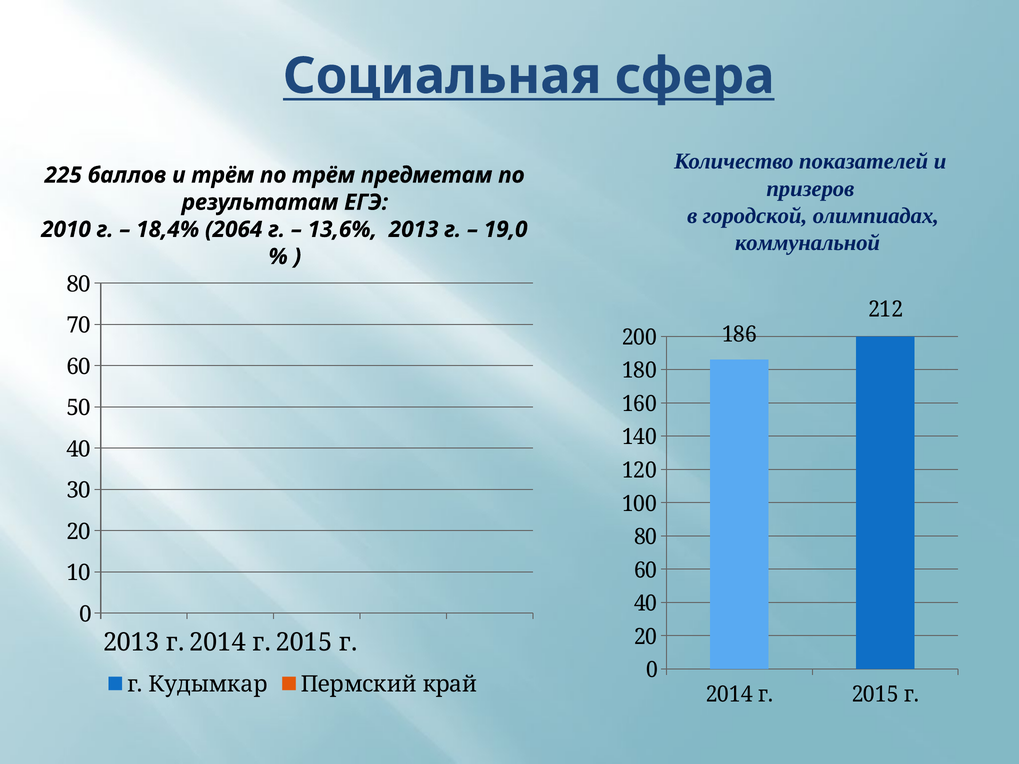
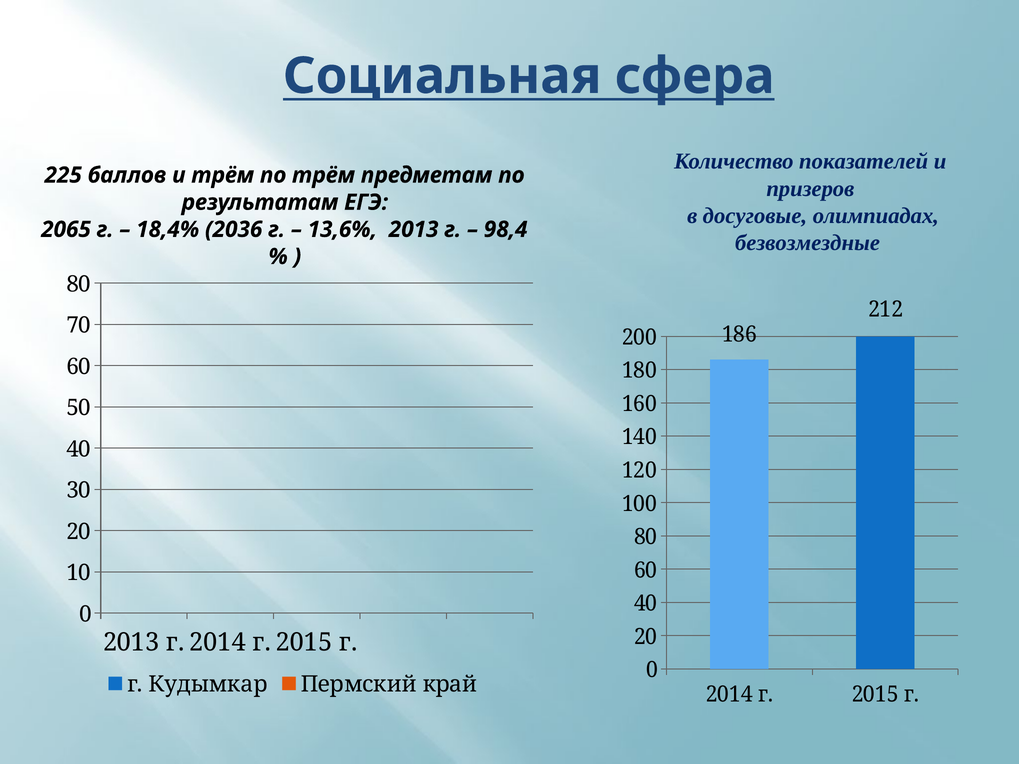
городской: городской -> досуговые
2010: 2010 -> 2065
2064: 2064 -> 2036
19,0: 19,0 -> 98,4
коммунальной: коммунальной -> безвозмездные
